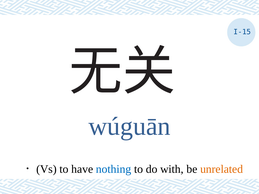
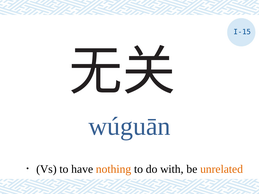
nothing colour: blue -> orange
